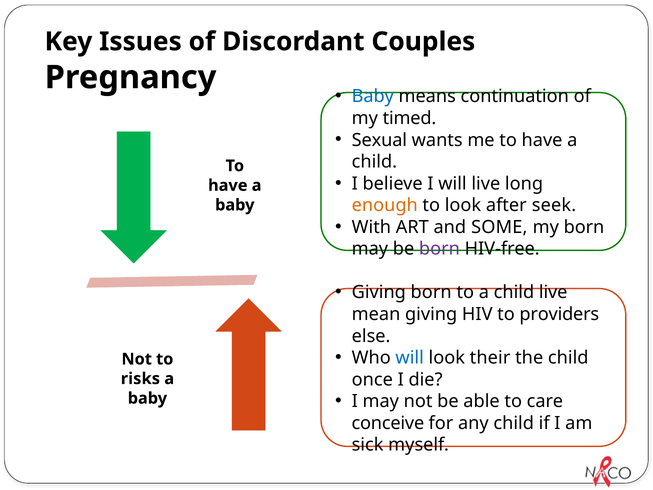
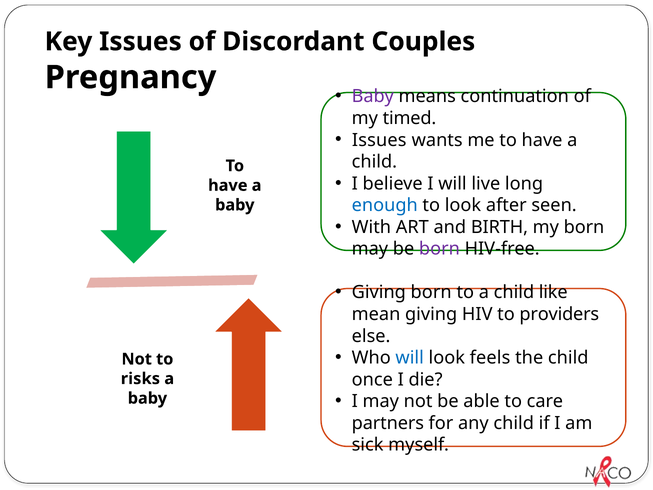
Baby at (373, 96) colour: blue -> purple
Sexual at (379, 140): Sexual -> Issues
enough colour: orange -> blue
seek: seek -> seen
SOME: SOME -> BIRTH
child live: live -> like
their: their -> feels
conceive: conceive -> partners
